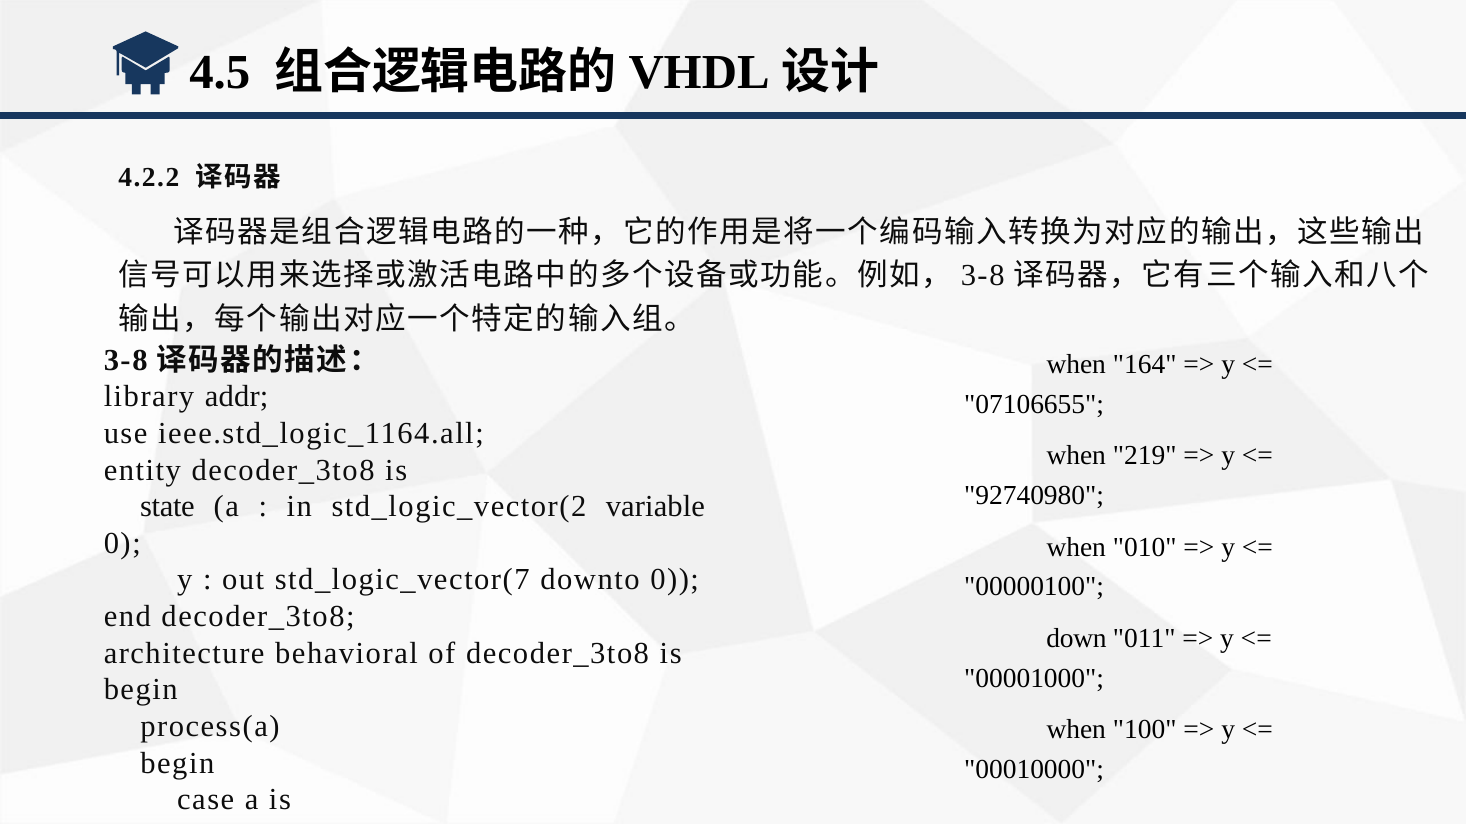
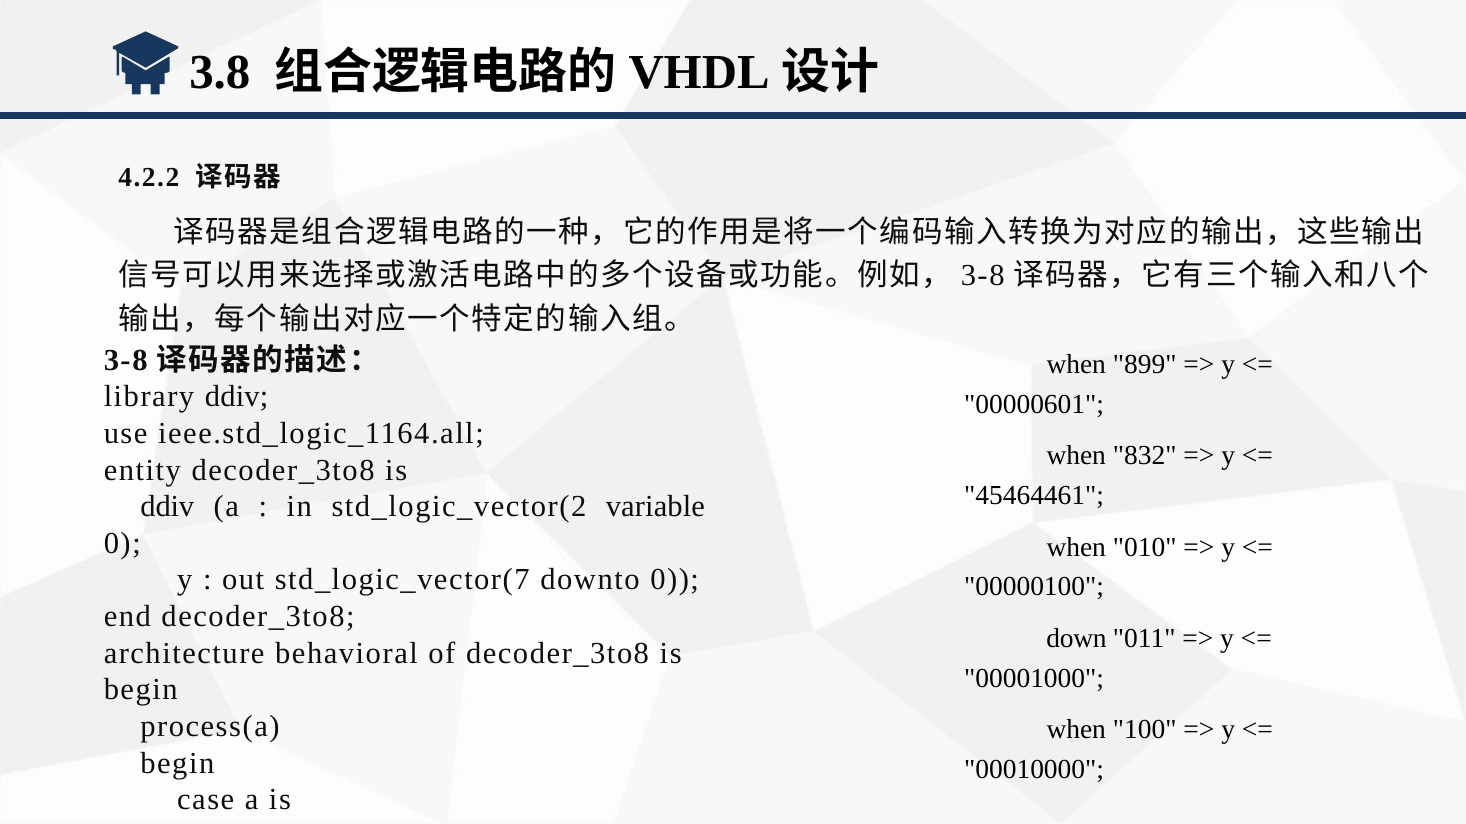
4.5: 4.5 -> 3.8
164: 164 -> 899
library addr: addr -> ddiv
07106655: 07106655 -> 00000601
219: 219 -> 832
92740980: 92740980 -> 45464461
state at (167, 507): state -> ddiv
